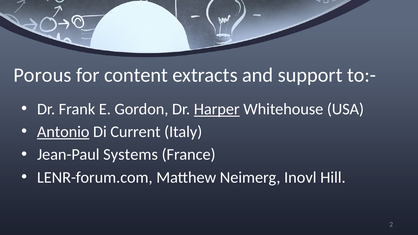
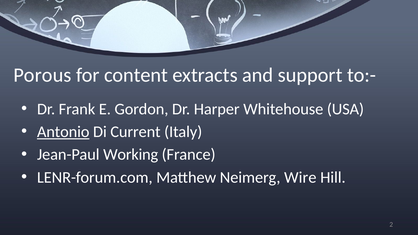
Harper underline: present -> none
Systems: Systems -> Working
Inovl: Inovl -> Wire
